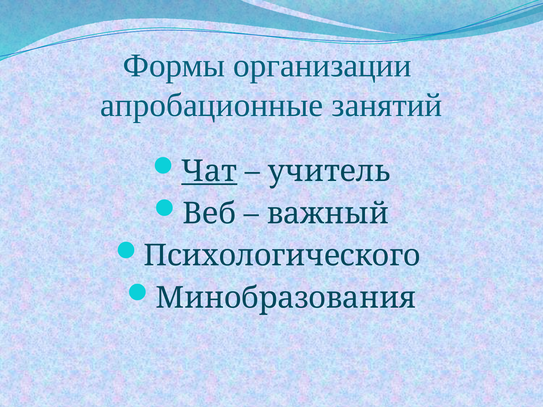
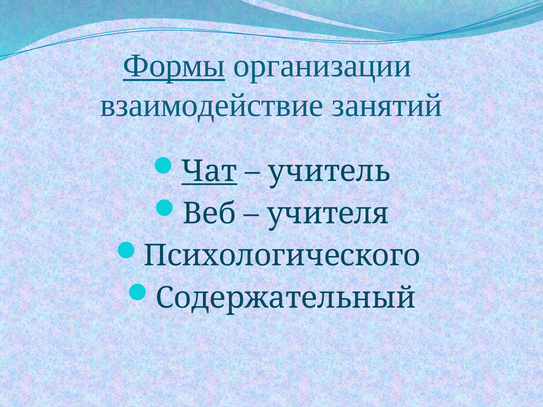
Формы underline: none -> present
апробационные: апробационные -> взаимодействие
важный: важный -> учителя
Минобразования: Минобразования -> Содержательный
